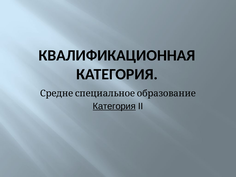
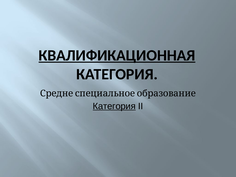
КВАЛИФИКАЦИОННАЯ underline: none -> present
